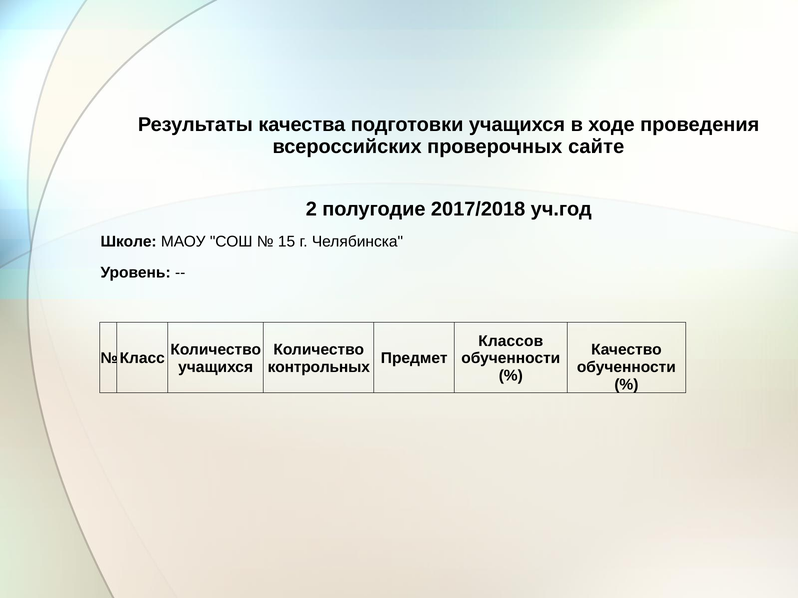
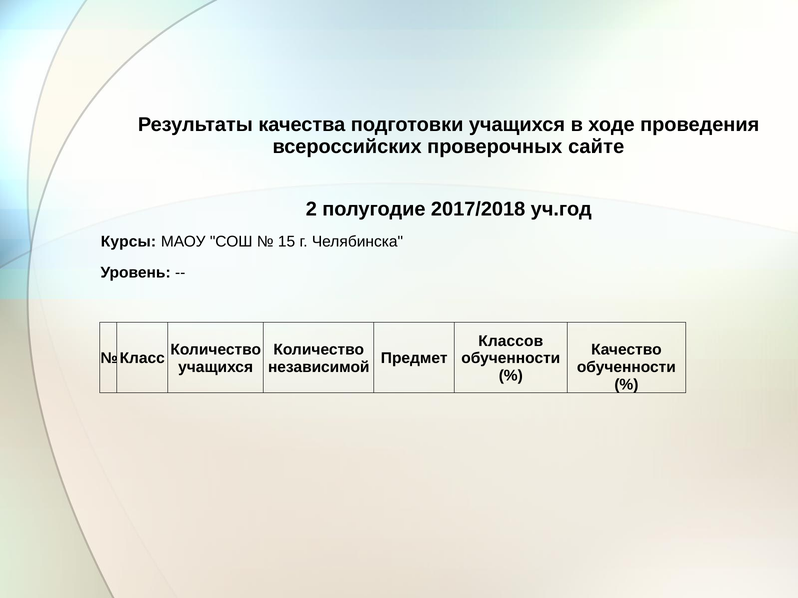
Школе: Школе -> Курсы
контрольных: контрольных -> независимой
